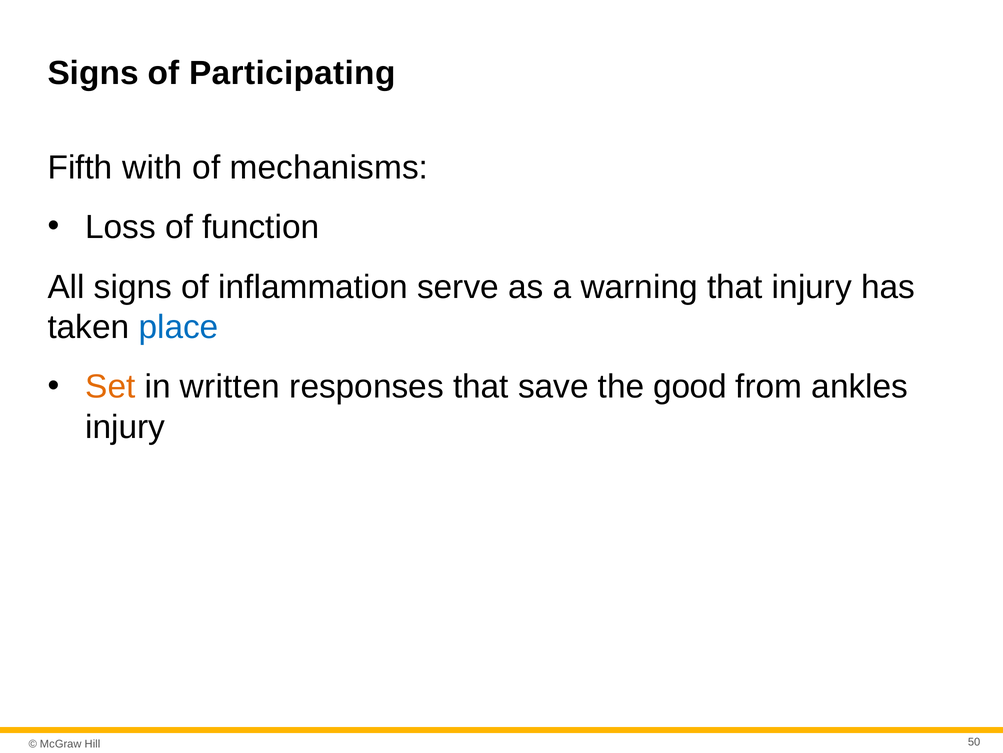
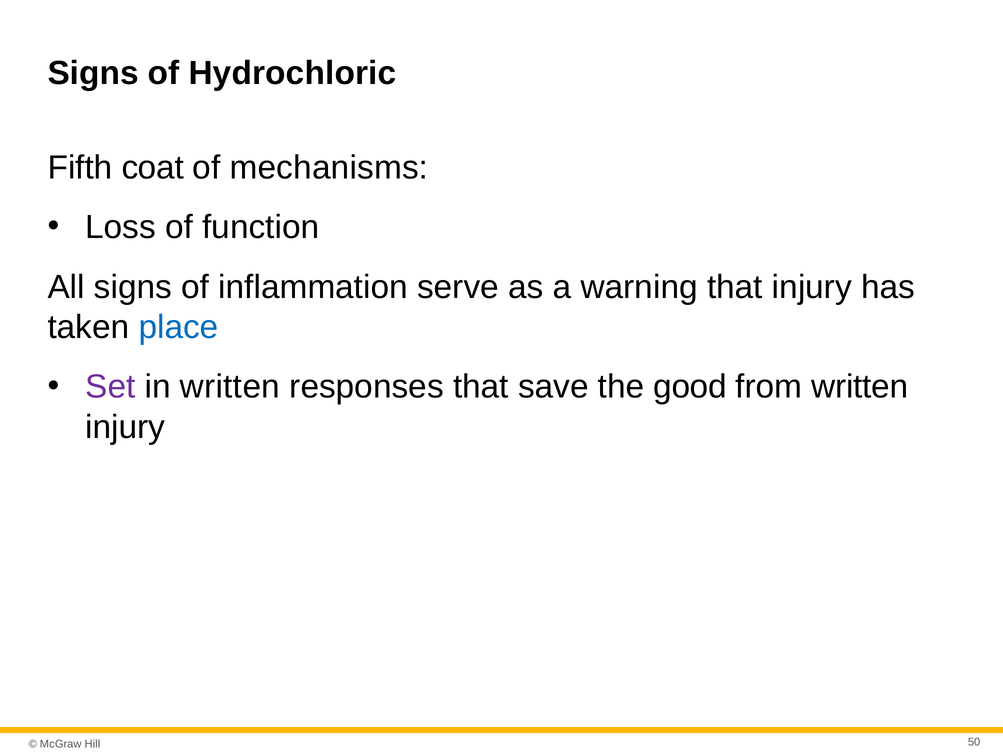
Participating: Participating -> Hydrochloric
with: with -> coat
Set colour: orange -> purple
from ankles: ankles -> written
